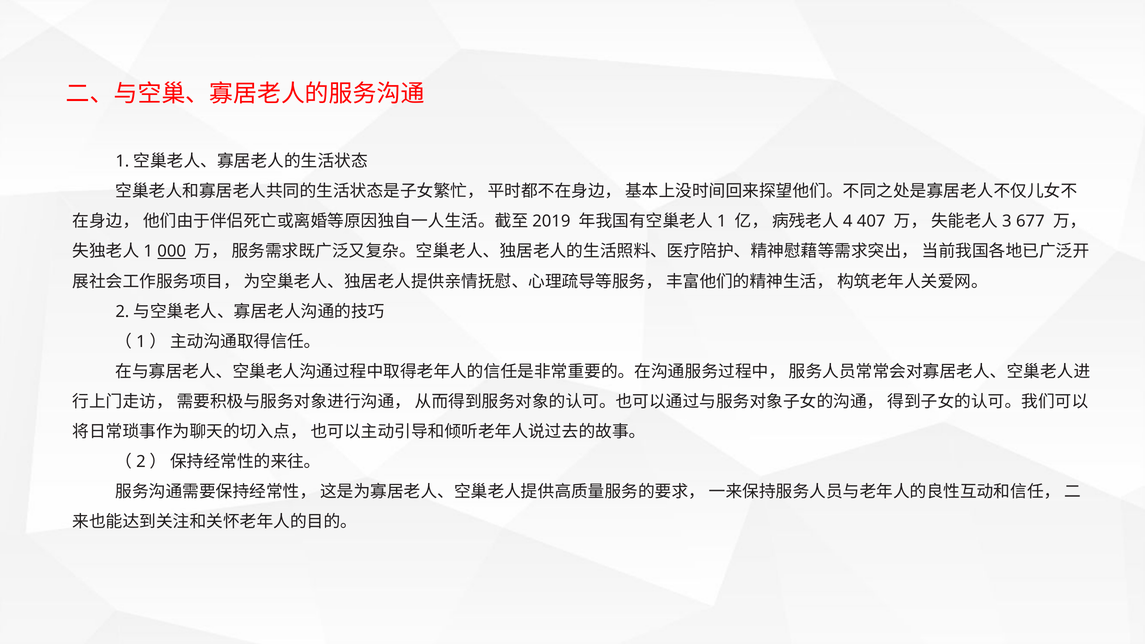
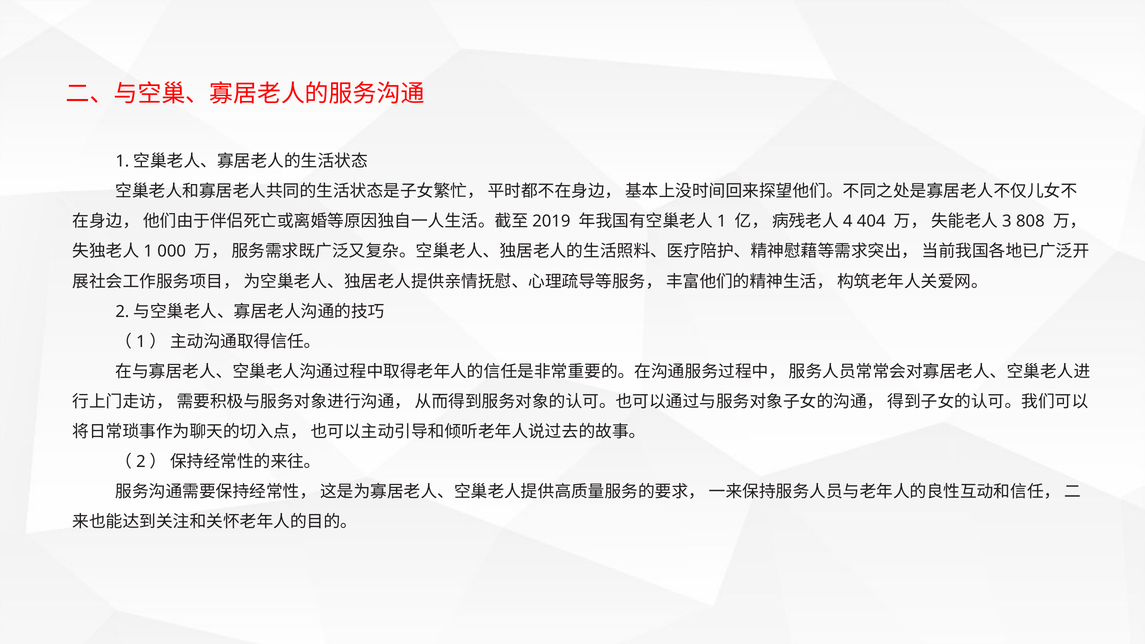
407: 407 -> 404
677: 677 -> 808
000 underline: present -> none
